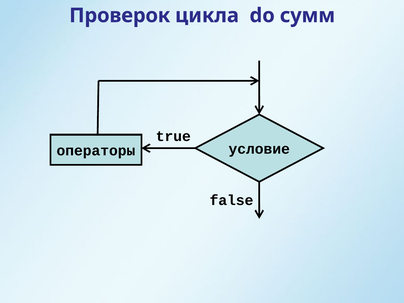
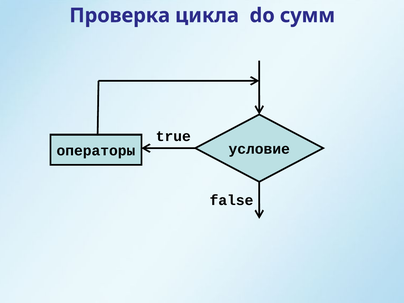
Проверок: Проверок -> Проверка
